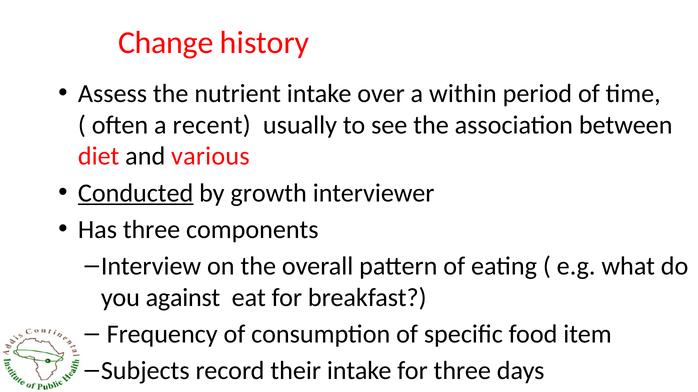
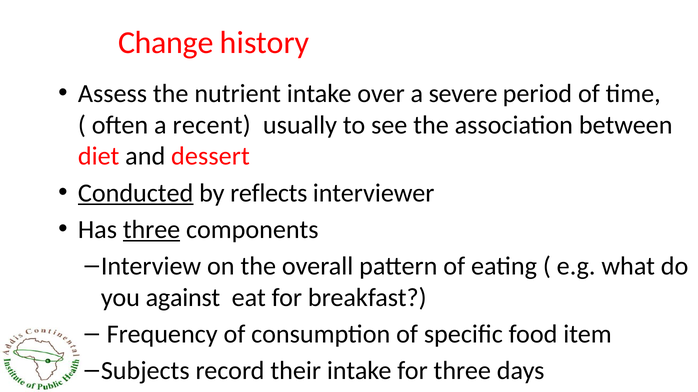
within: within -> severe
various: various -> dessert
growth: growth -> reflects
three at (152, 230) underline: none -> present
